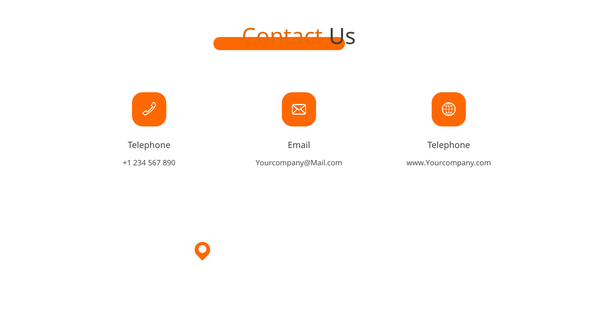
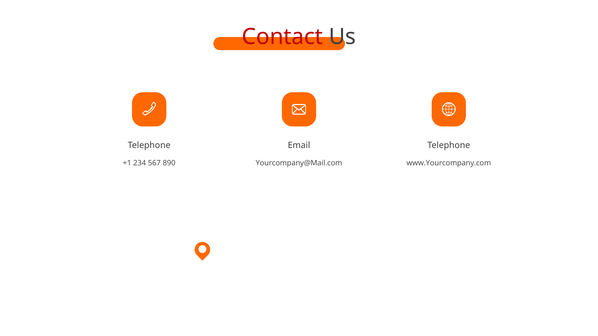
Contact colour: orange -> red
